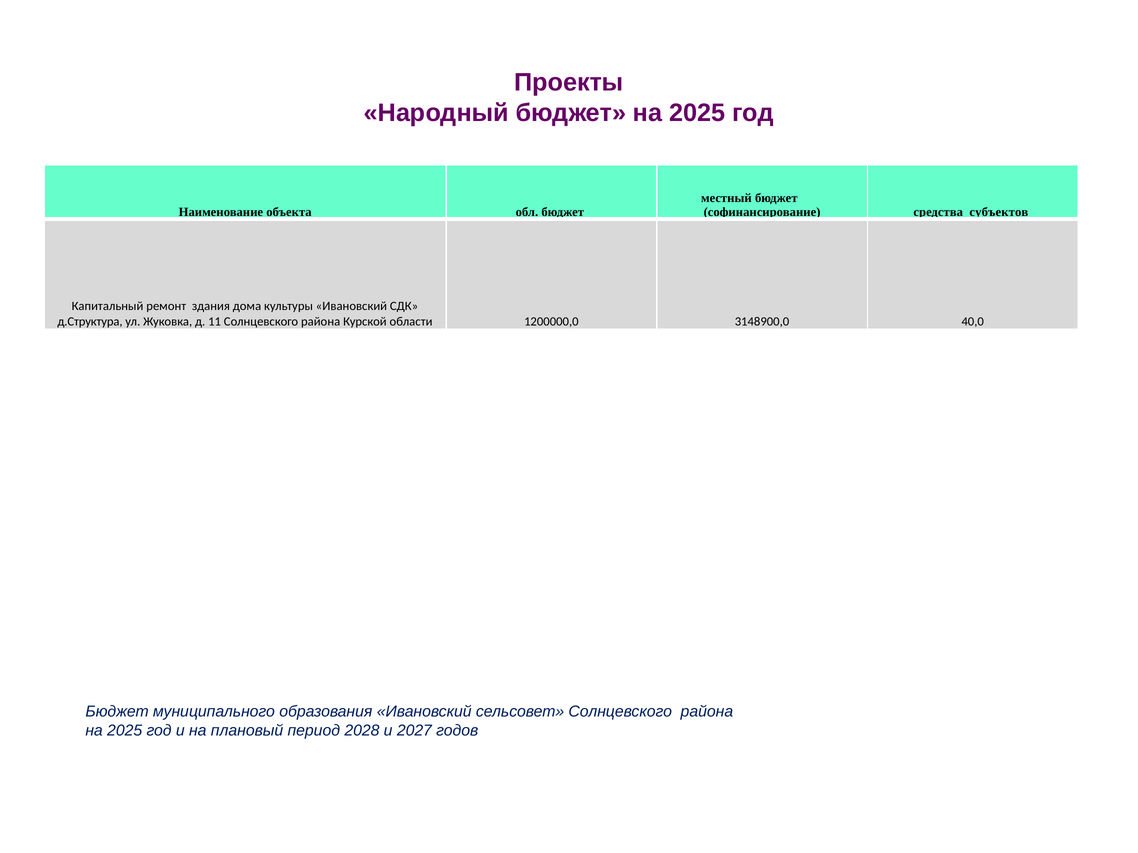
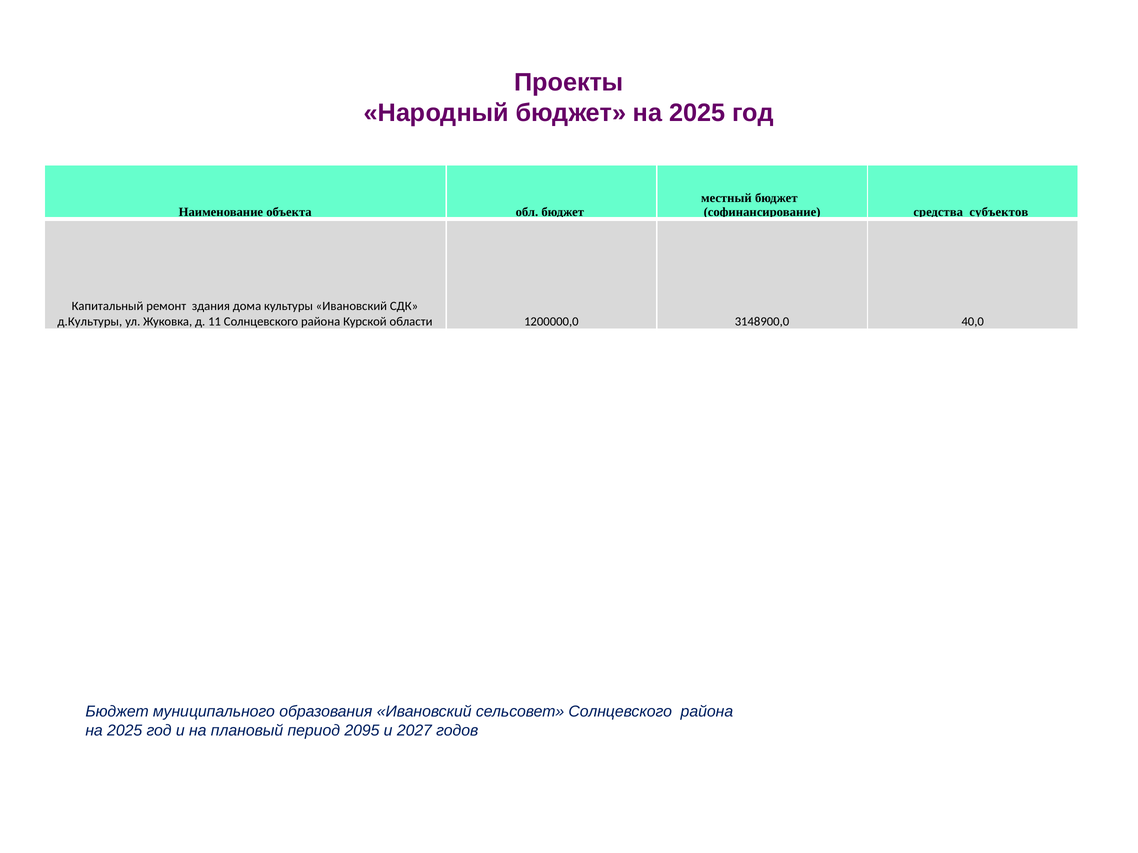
д.Структура: д.Структура -> д.Культуры
2028: 2028 -> 2095
